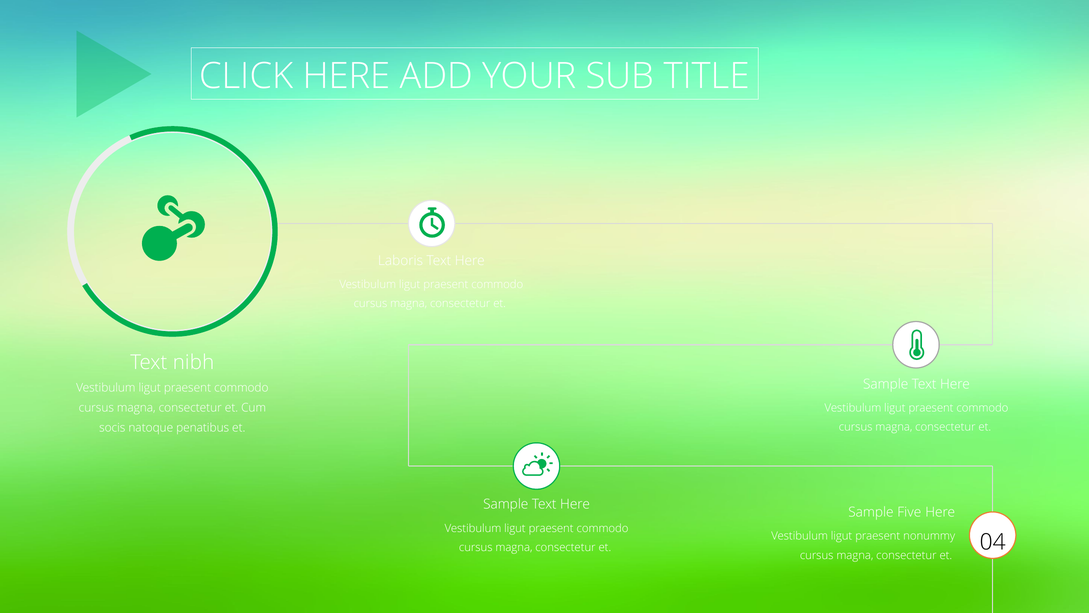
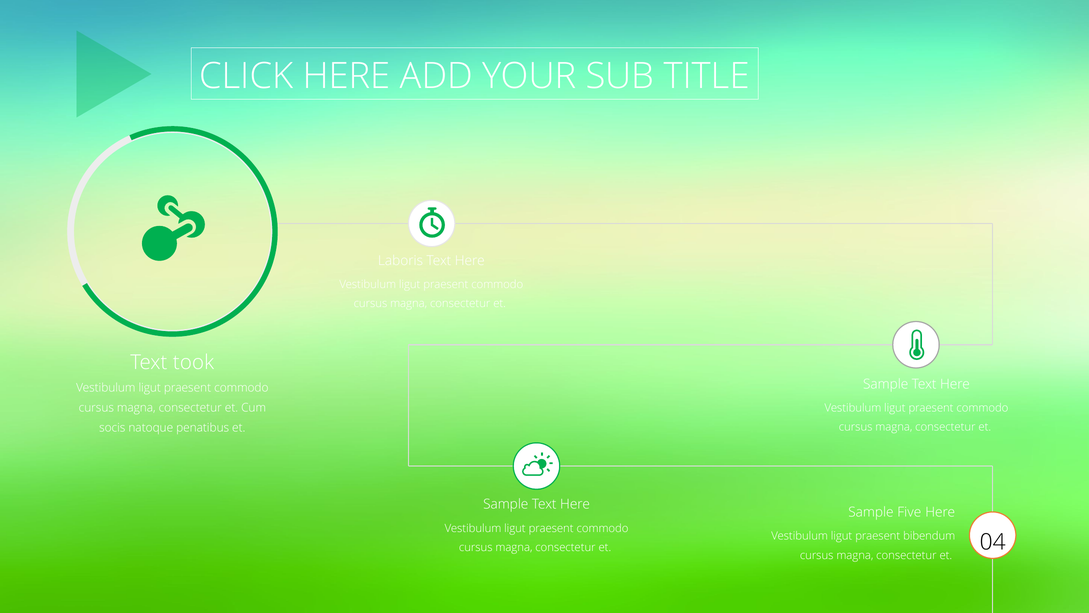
nibh: nibh -> took
nonummy: nonummy -> bibendum
